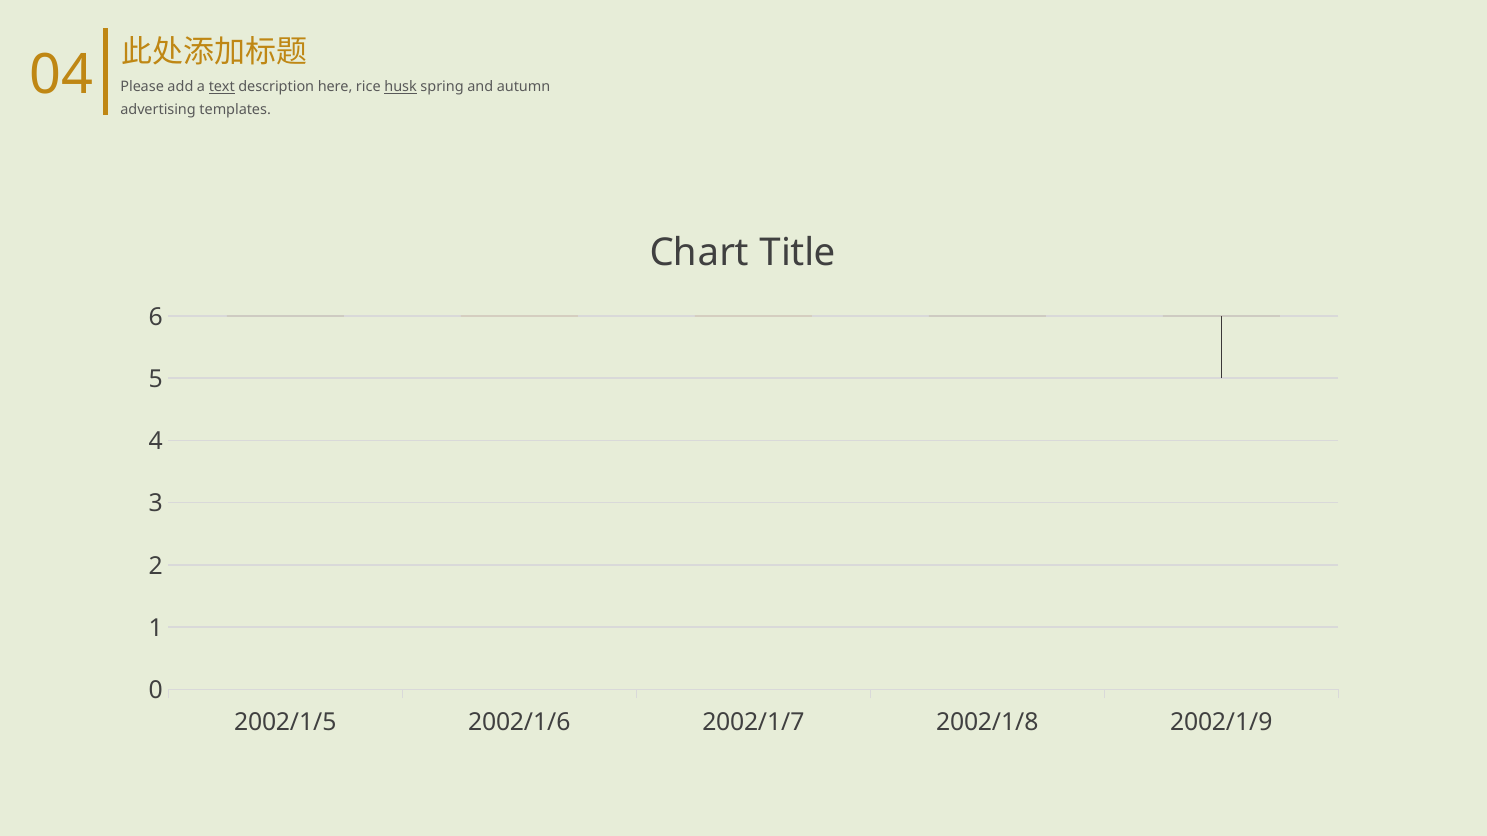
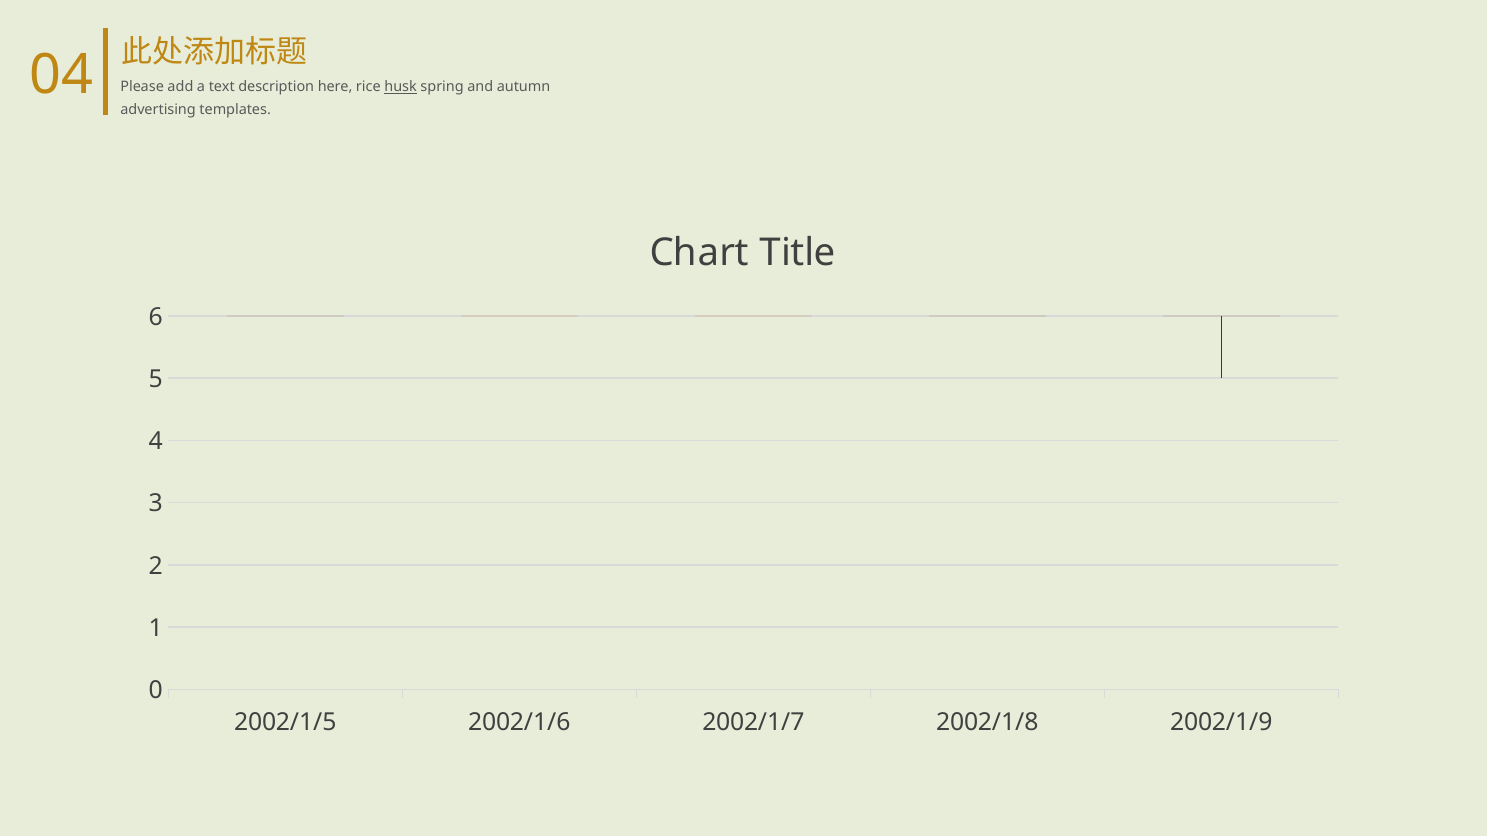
text underline: present -> none
